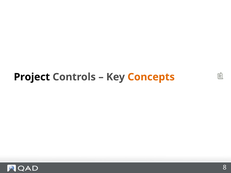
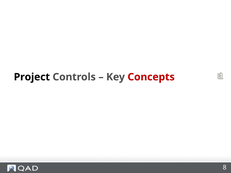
Concepts colour: orange -> red
